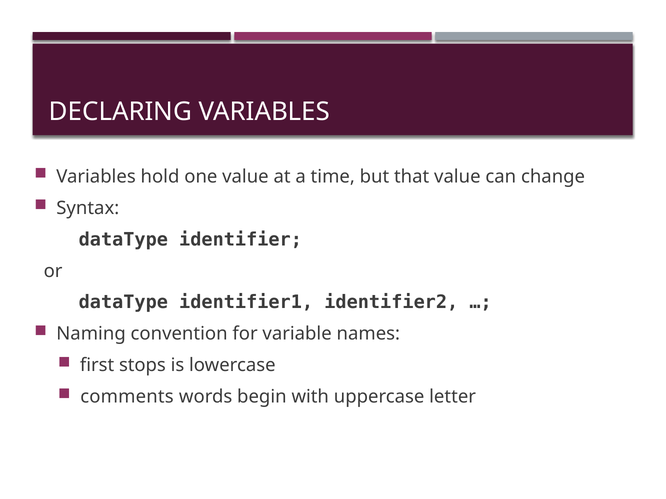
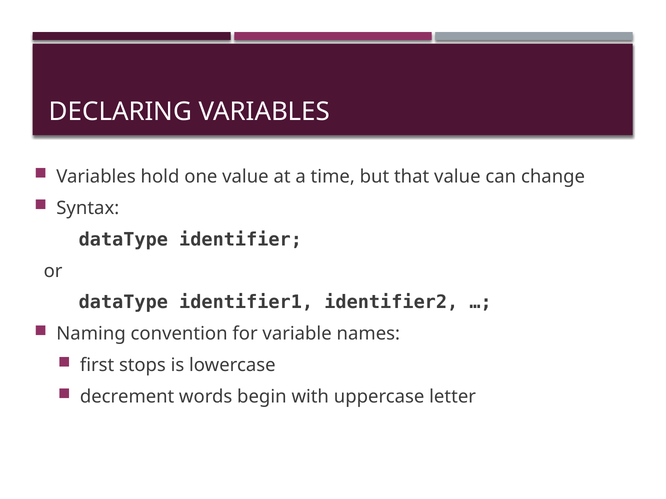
comments: comments -> decrement
